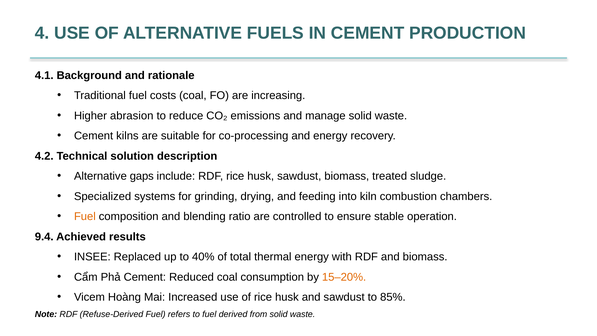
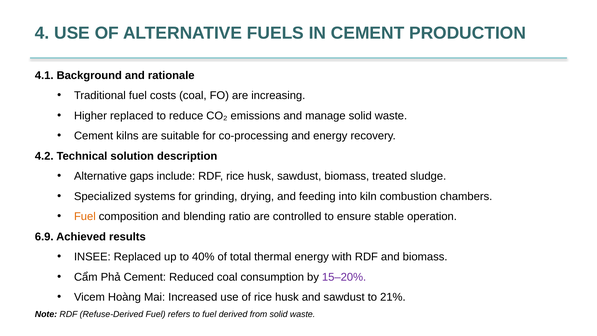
Higher abrasion: abrasion -> replaced
9.4: 9.4 -> 6.9
15–20% colour: orange -> purple
85%: 85% -> 21%
